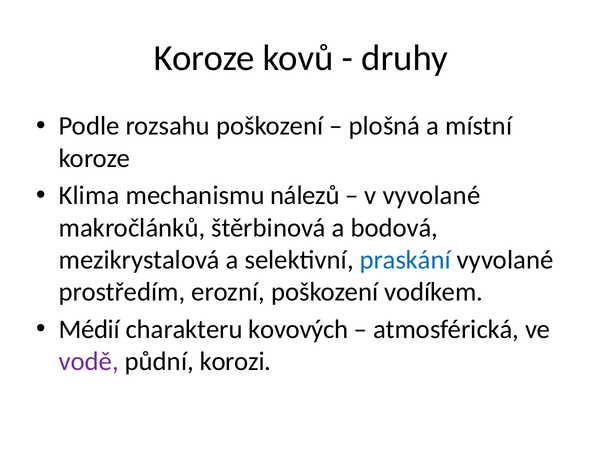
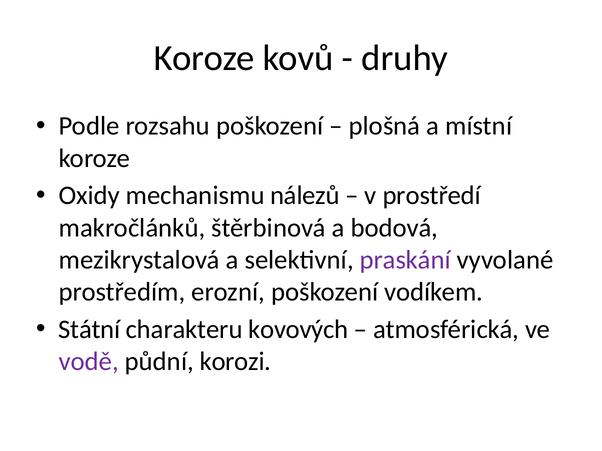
Klima: Klima -> Oxidy
v vyvolané: vyvolané -> prostředí
praskání colour: blue -> purple
Médií: Médií -> Státní
